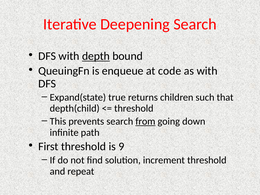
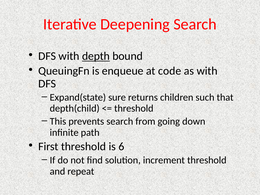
true: true -> sure
from underline: present -> none
9: 9 -> 6
